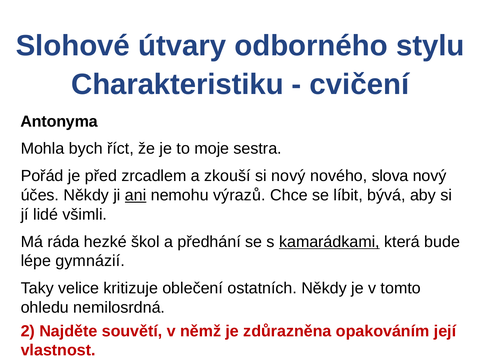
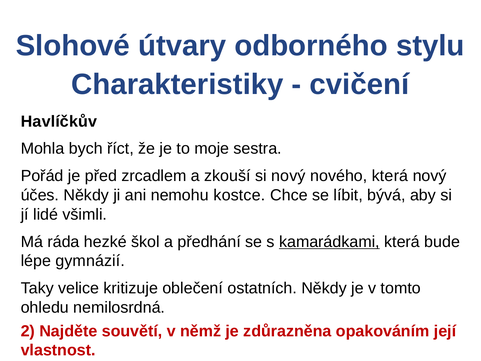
Charakteristiku: Charakteristiku -> Charakteristiky
Antonyma: Antonyma -> Havlíčkův
nového slova: slova -> která
ani underline: present -> none
výrazů: výrazů -> kostce
